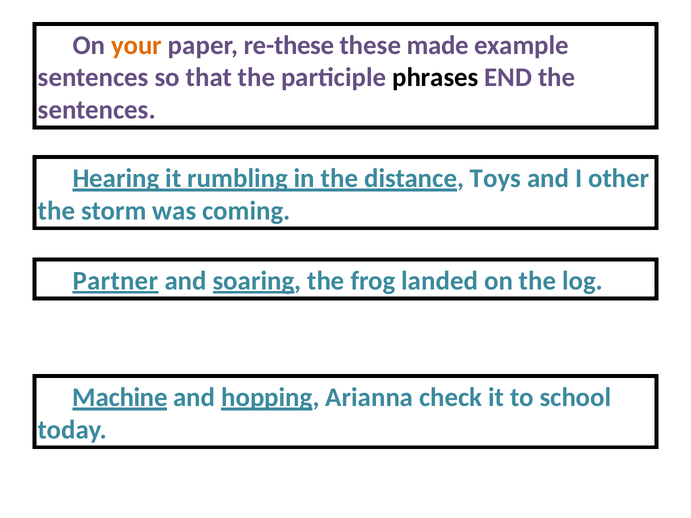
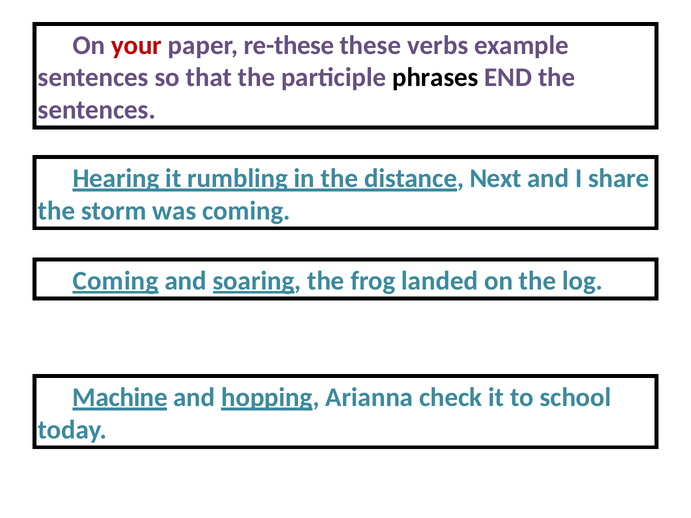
your colour: orange -> red
made: made -> verbs
Toys: Toys -> Next
other: other -> share
Partner at (116, 281): Partner -> Coming
